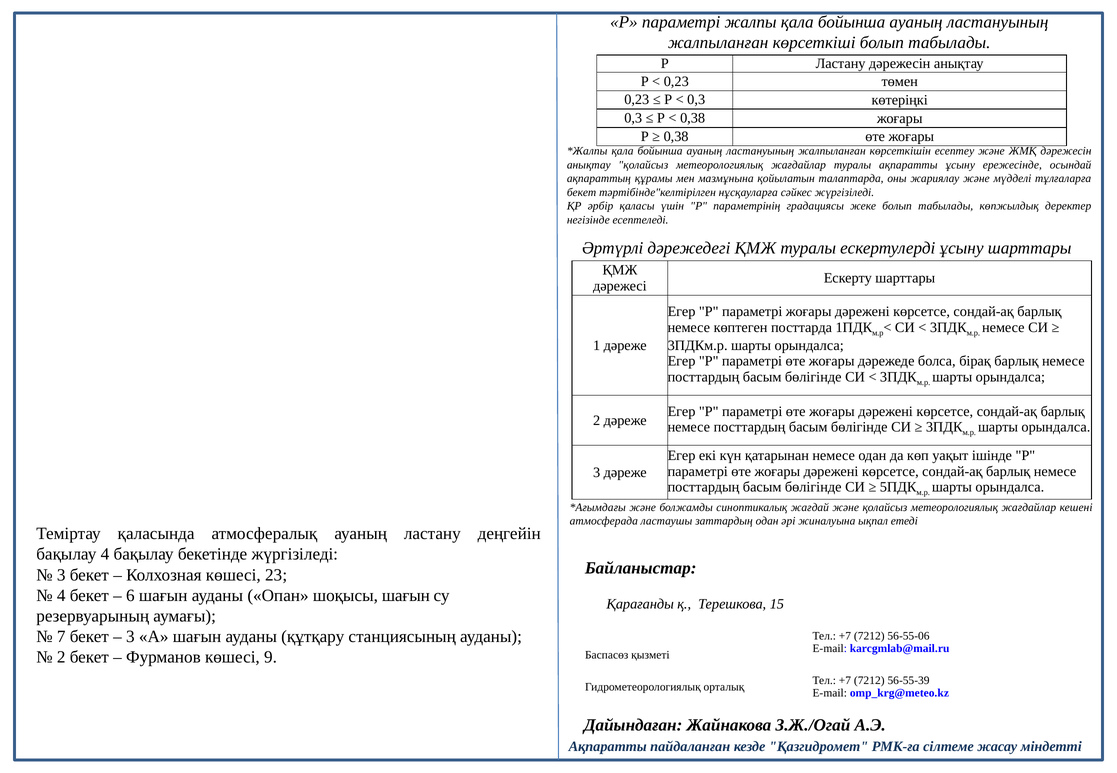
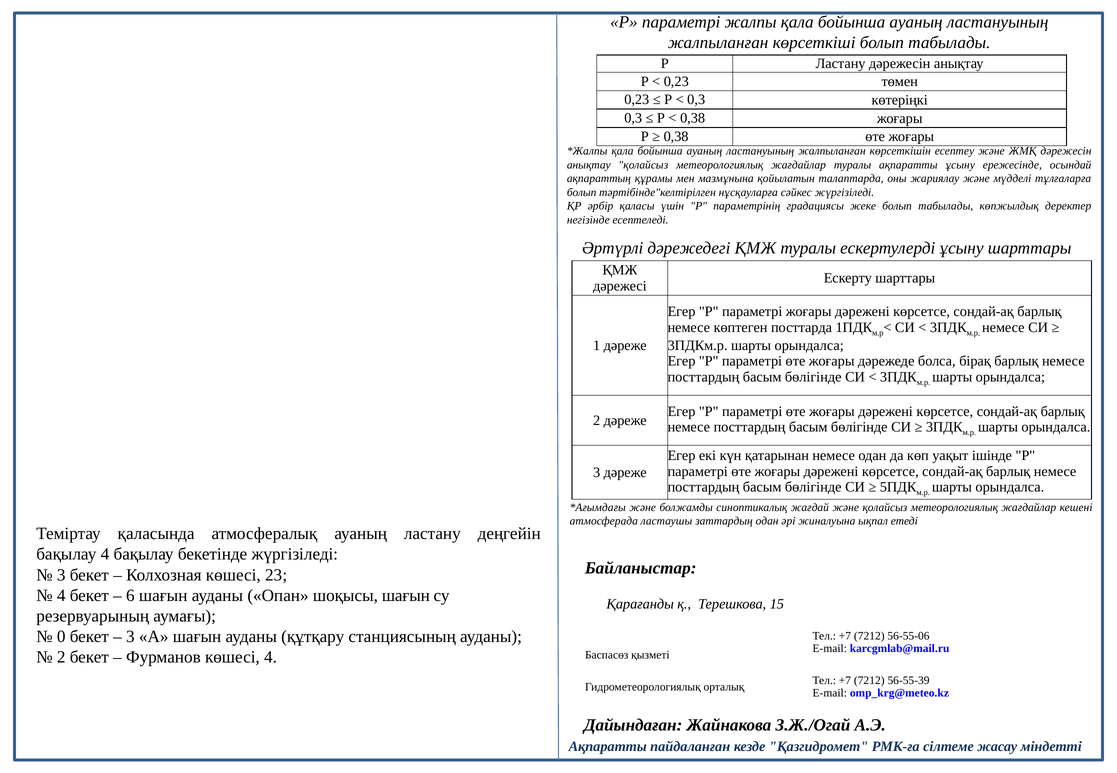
бекет at (582, 192): бекет -> болып
7: 7 -> 0
көшесі 9: 9 -> 4
